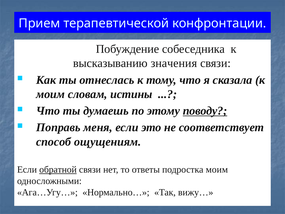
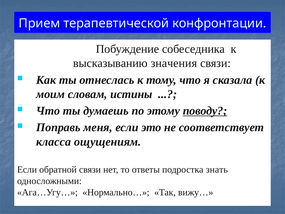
способ: способ -> класса
обратной underline: present -> none
подростка моим: моим -> знать
